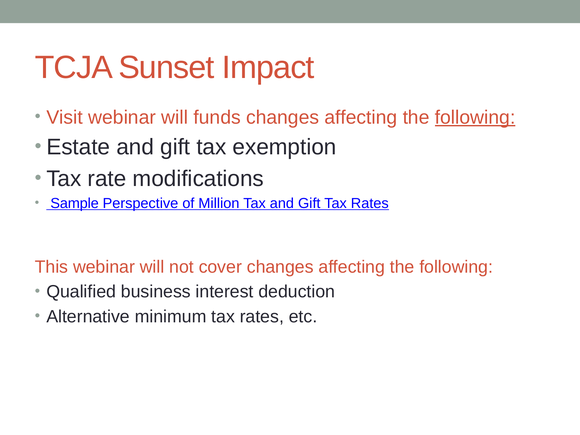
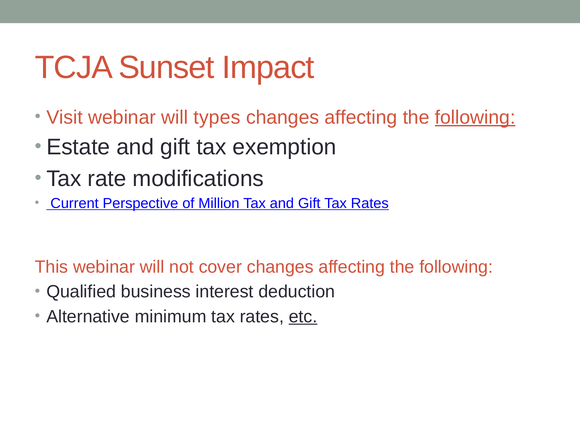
funds: funds -> types
Sample: Sample -> Current
etc underline: none -> present
